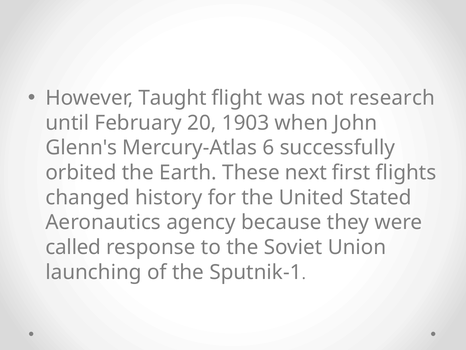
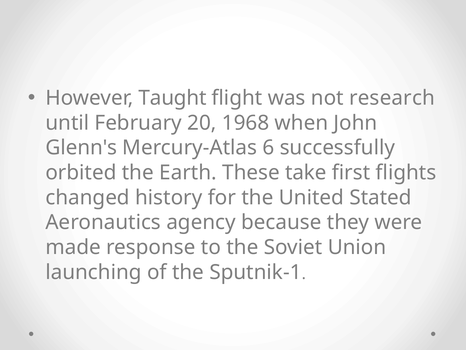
1903: 1903 -> 1968
next: next -> take
called: called -> made
